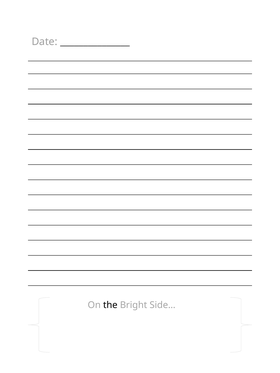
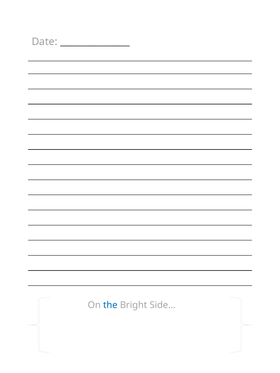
the colour: black -> blue
